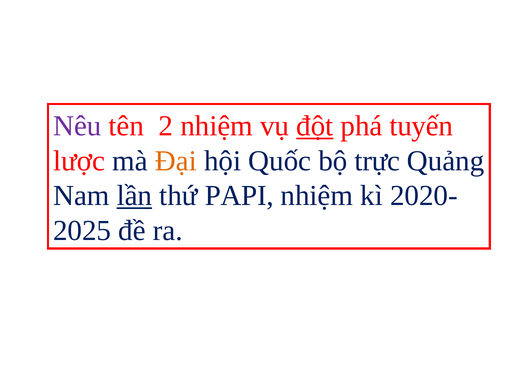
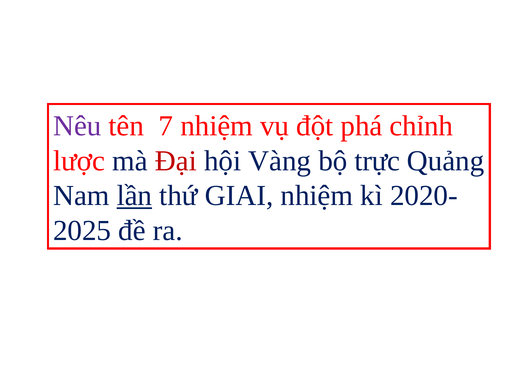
2: 2 -> 7
đột underline: present -> none
tuyến: tuyến -> chỉnh
Đại colour: orange -> red
Quốc: Quốc -> Vàng
PAPI: PAPI -> GIAI
